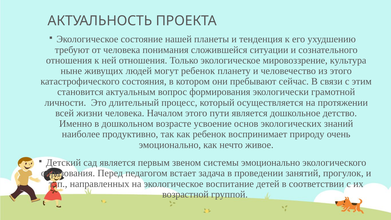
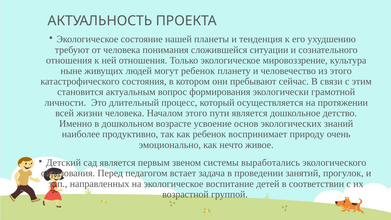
системы эмоционально: эмоционально -> выработались
